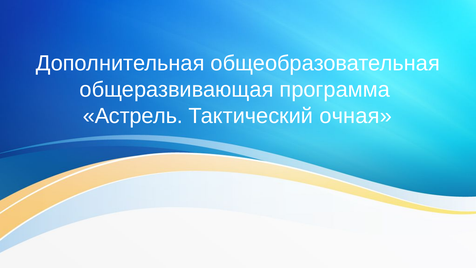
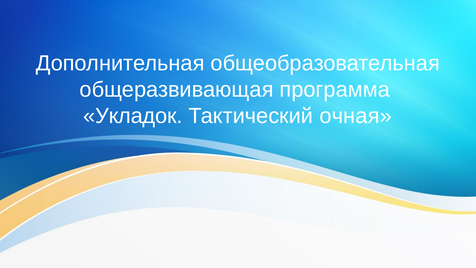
Астрель: Астрель -> Укладок
